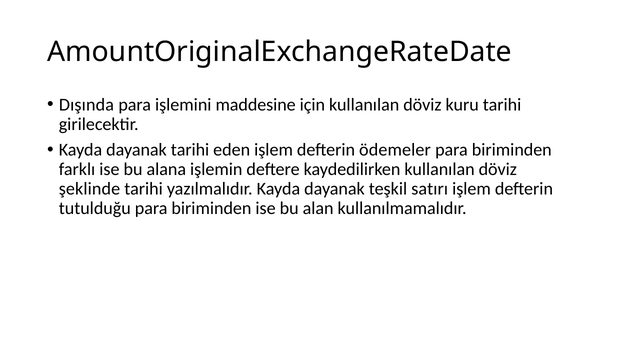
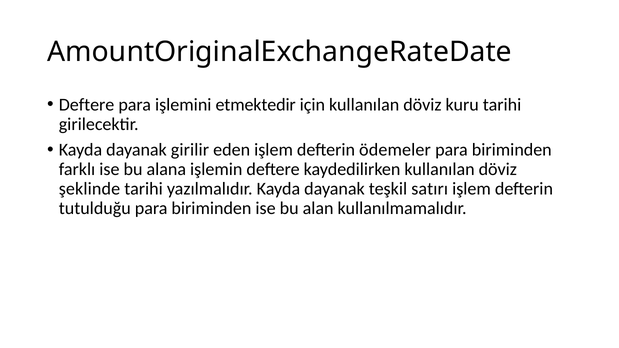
Dışında at (86, 105): Dışında -> Deftere
maddesine: maddesine -> etmektedir
dayanak tarihi: tarihi -> girilir
